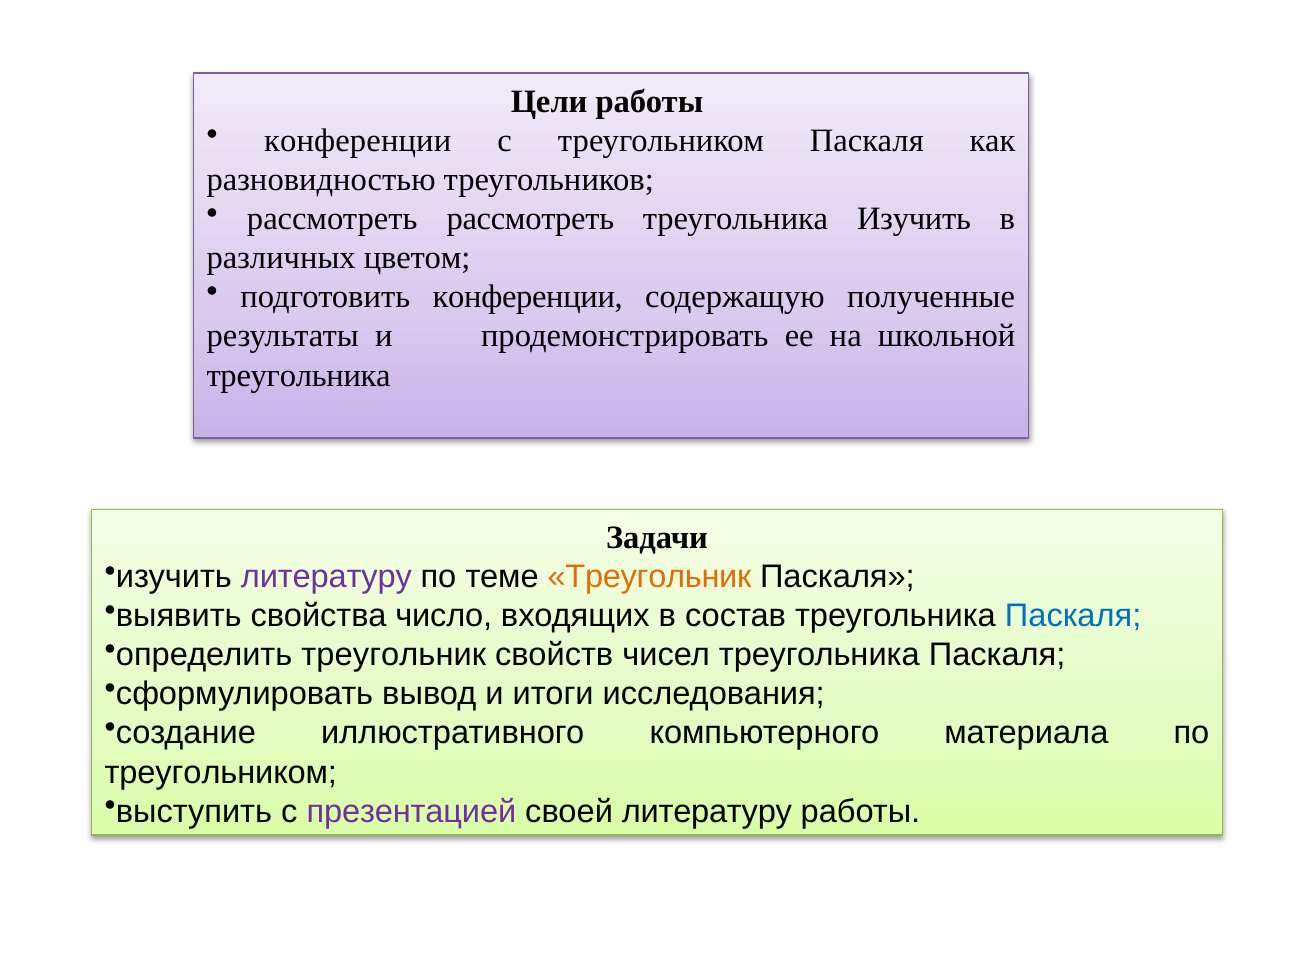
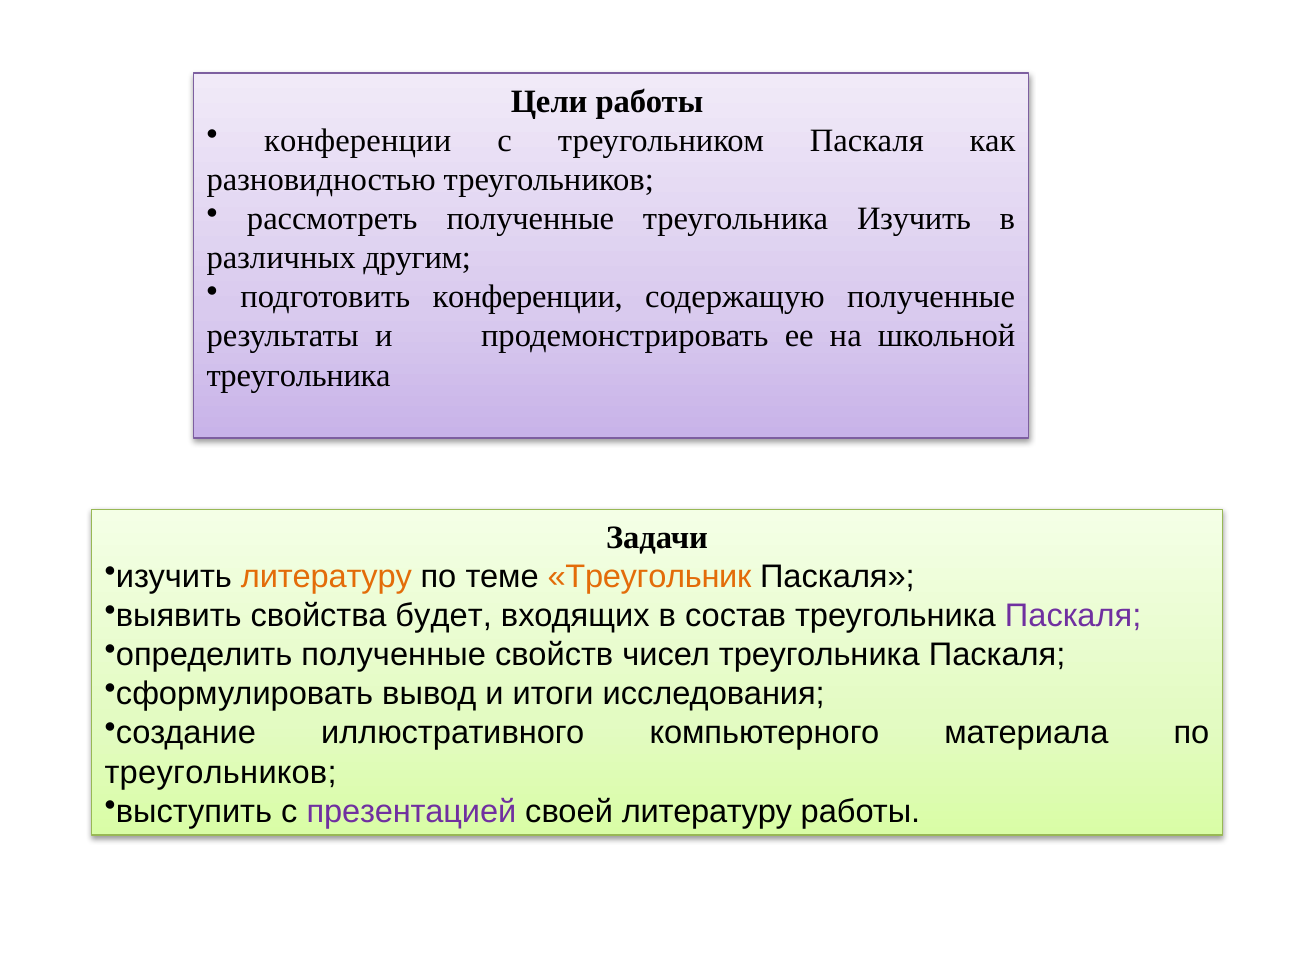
рассмотреть рассмотреть: рассмотреть -> полученные
цветом: цветом -> другим
литературу at (326, 577) colour: purple -> orange
число: число -> будет
Паскаля at (1073, 616) colour: blue -> purple
определить треугольник: треугольник -> полученные
треугольником at (221, 772): треугольником -> треугольников
